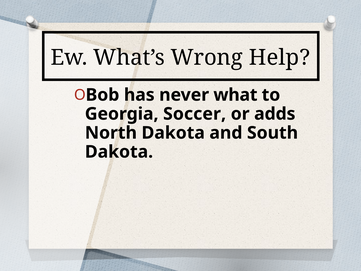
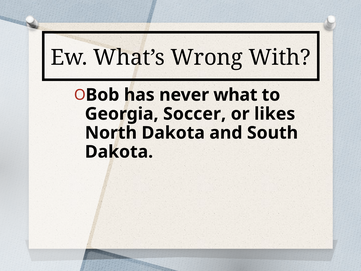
Help: Help -> With
adds: adds -> likes
